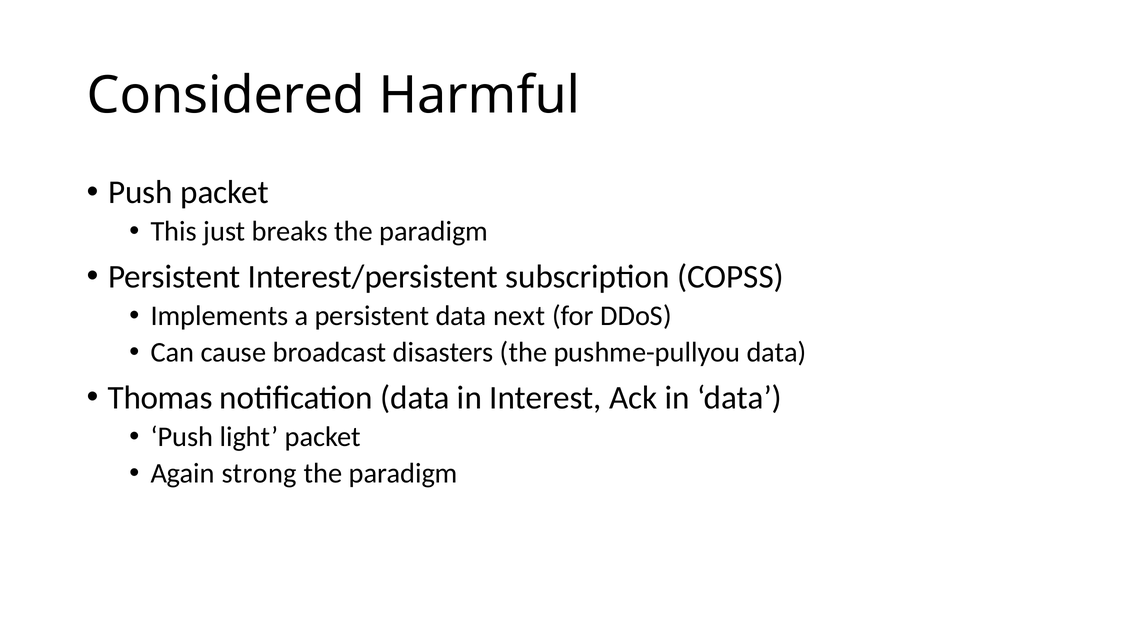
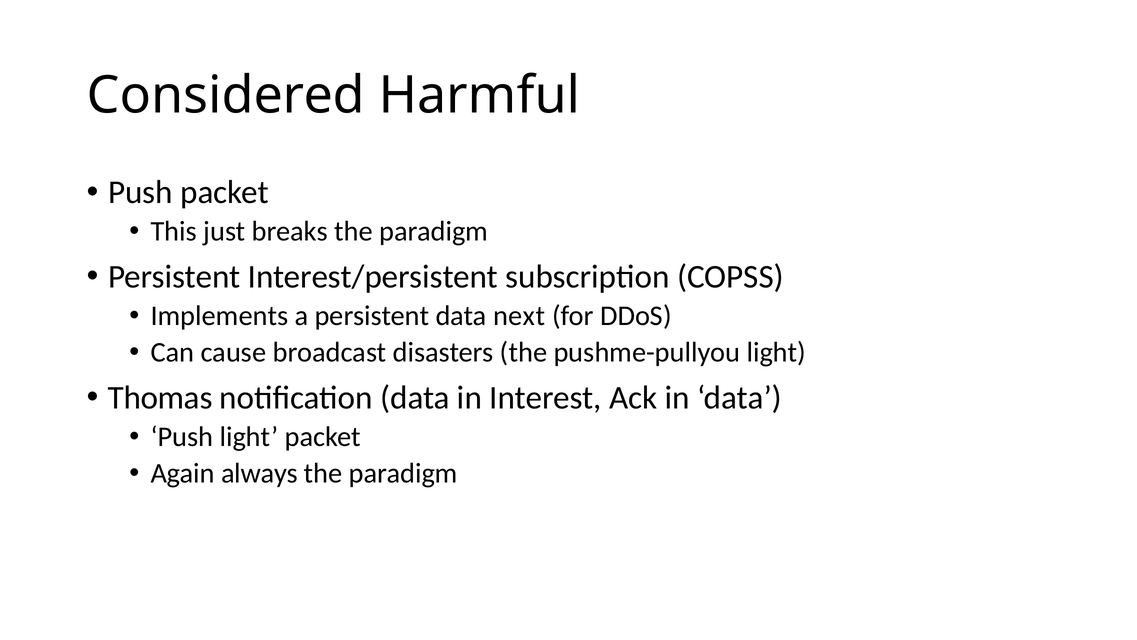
pushme-pullyou data: data -> light
strong: strong -> always
